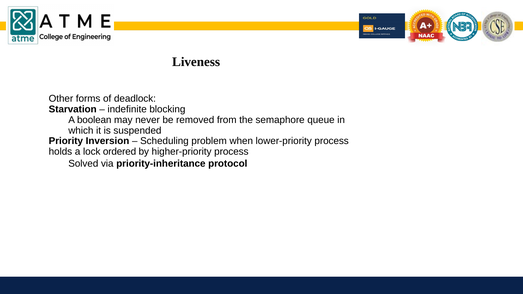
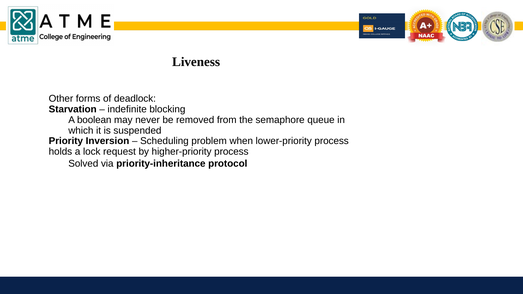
ordered: ordered -> request
